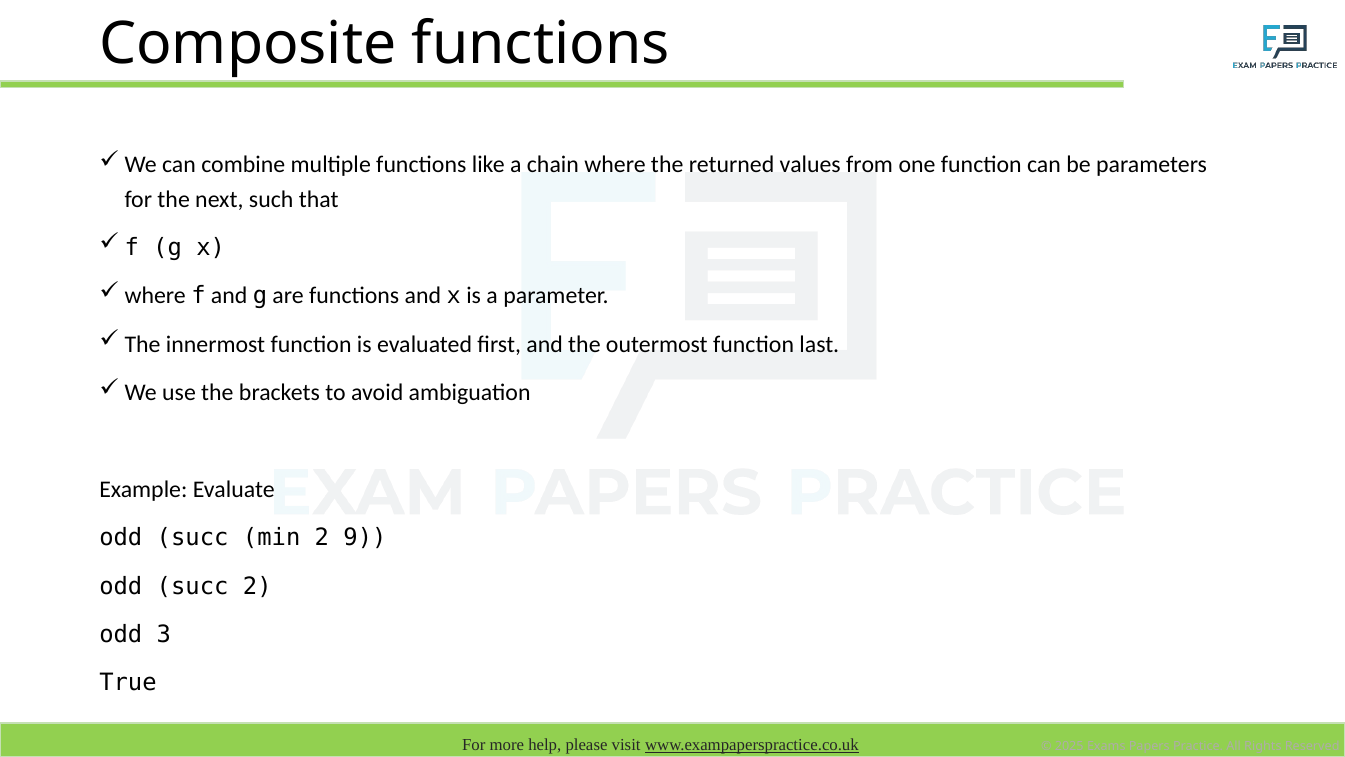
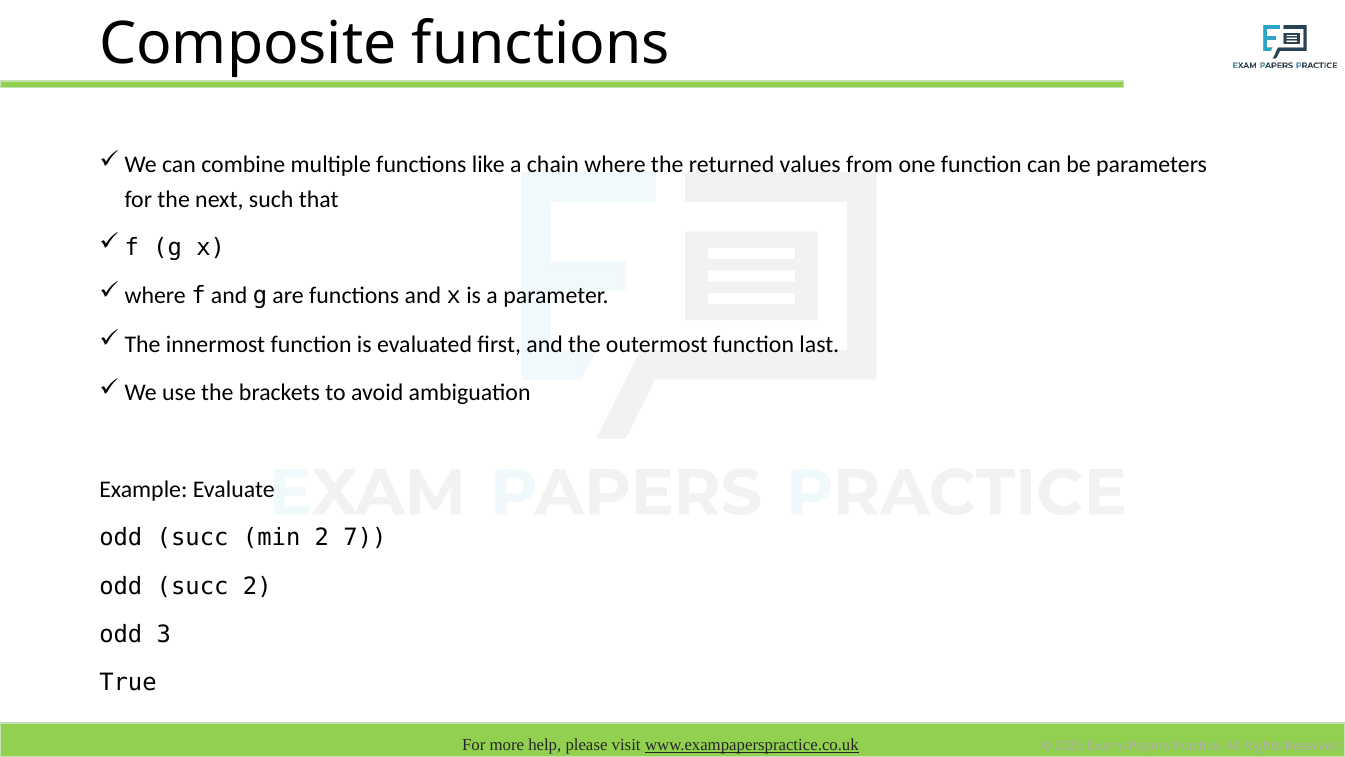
9: 9 -> 7
